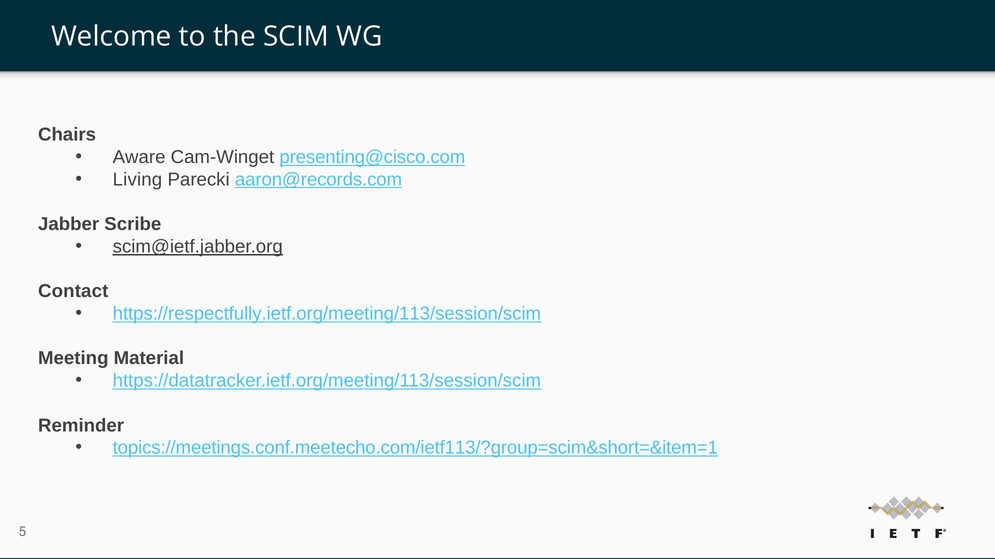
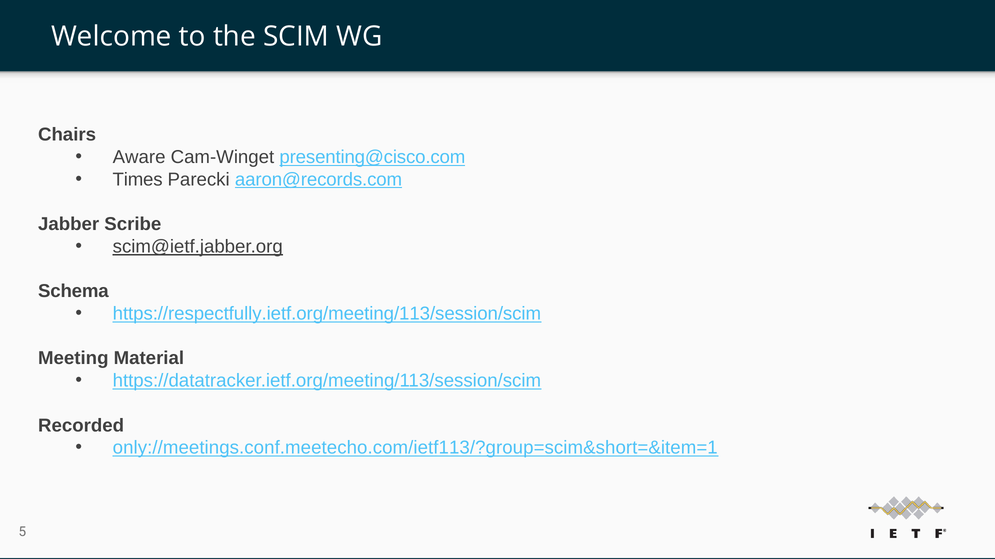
Living: Living -> Times
Contact: Contact -> Schema
Reminder: Reminder -> Recorded
topics://meetings.conf.meetecho.com/ietf113/?group=scim&short=&item=1: topics://meetings.conf.meetecho.com/ietf113/?group=scim&short=&item=1 -> only://meetings.conf.meetecho.com/ietf113/?group=scim&short=&item=1
